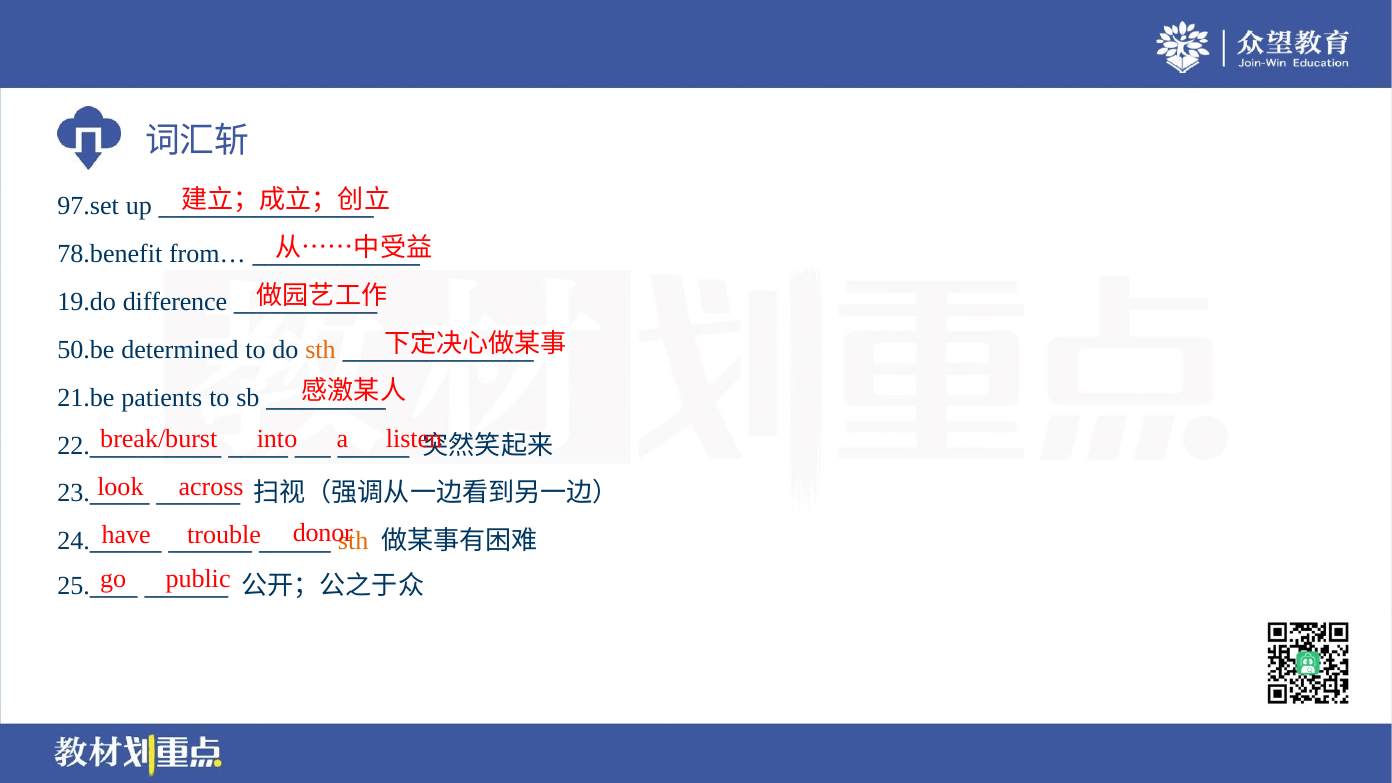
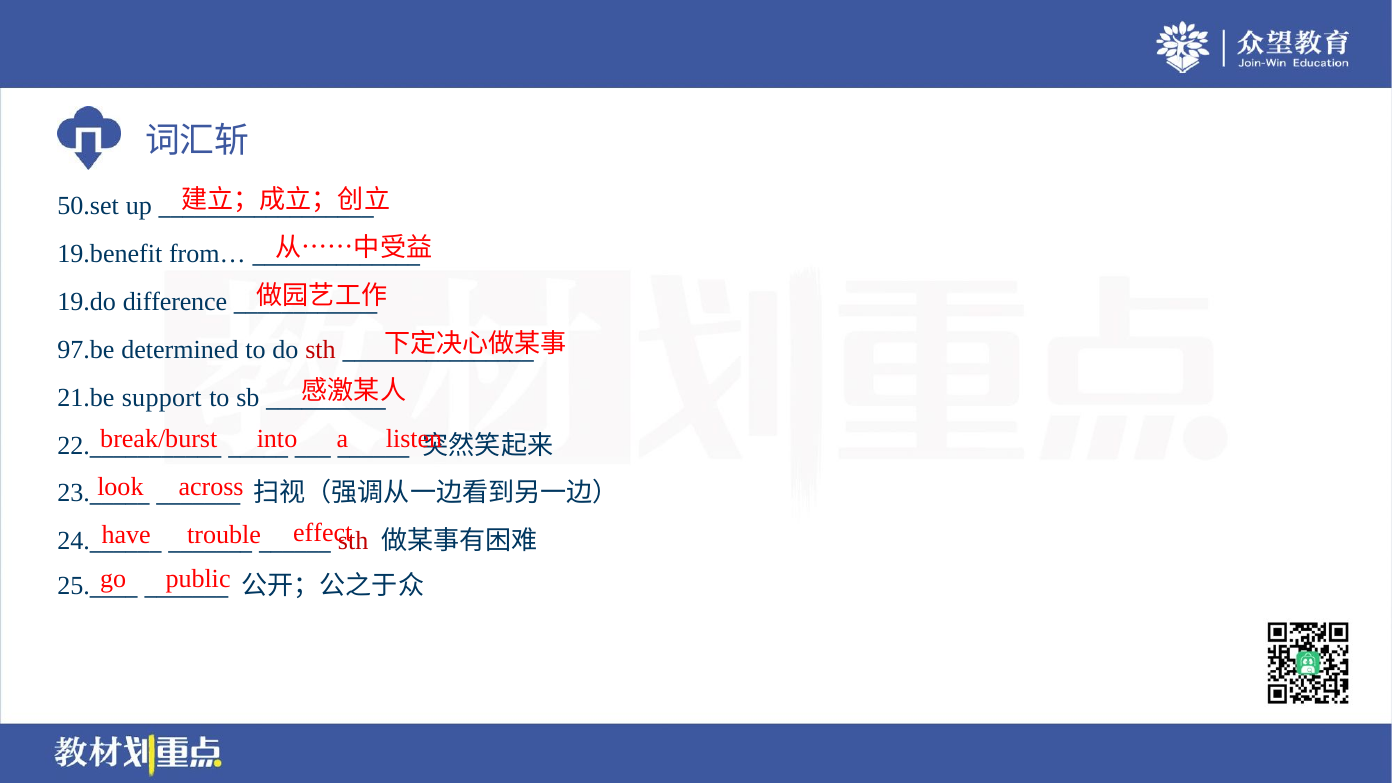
97.set: 97.set -> 50.set
78.benefit: 78.benefit -> 19.benefit
50.be: 50.be -> 97.be
sth at (321, 350) colour: orange -> red
patients: patients -> support
donor: donor -> effect
sth at (353, 541) colour: orange -> red
